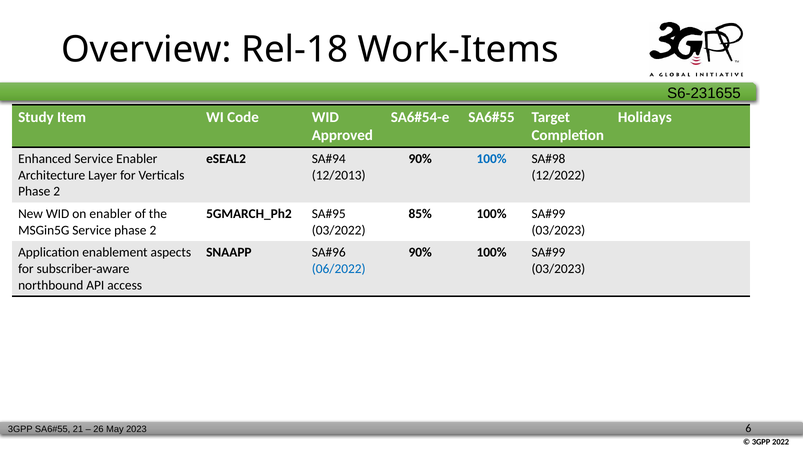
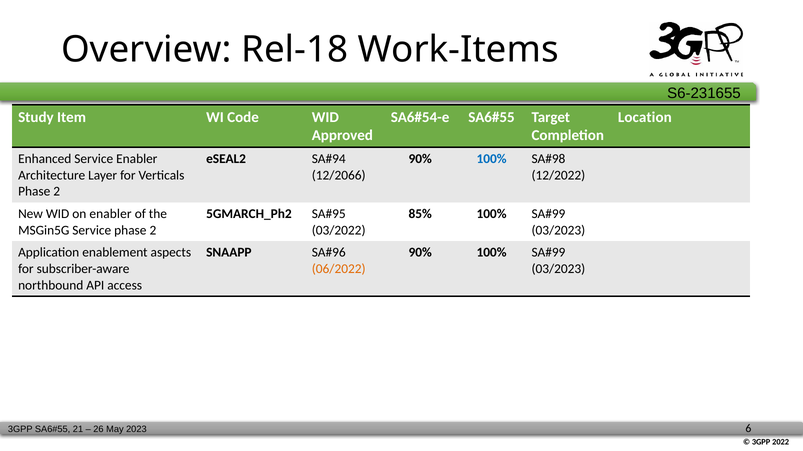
Holidays: Holidays -> Location
12/2013: 12/2013 -> 12/2066
06/2022 colour: blue -> orange
